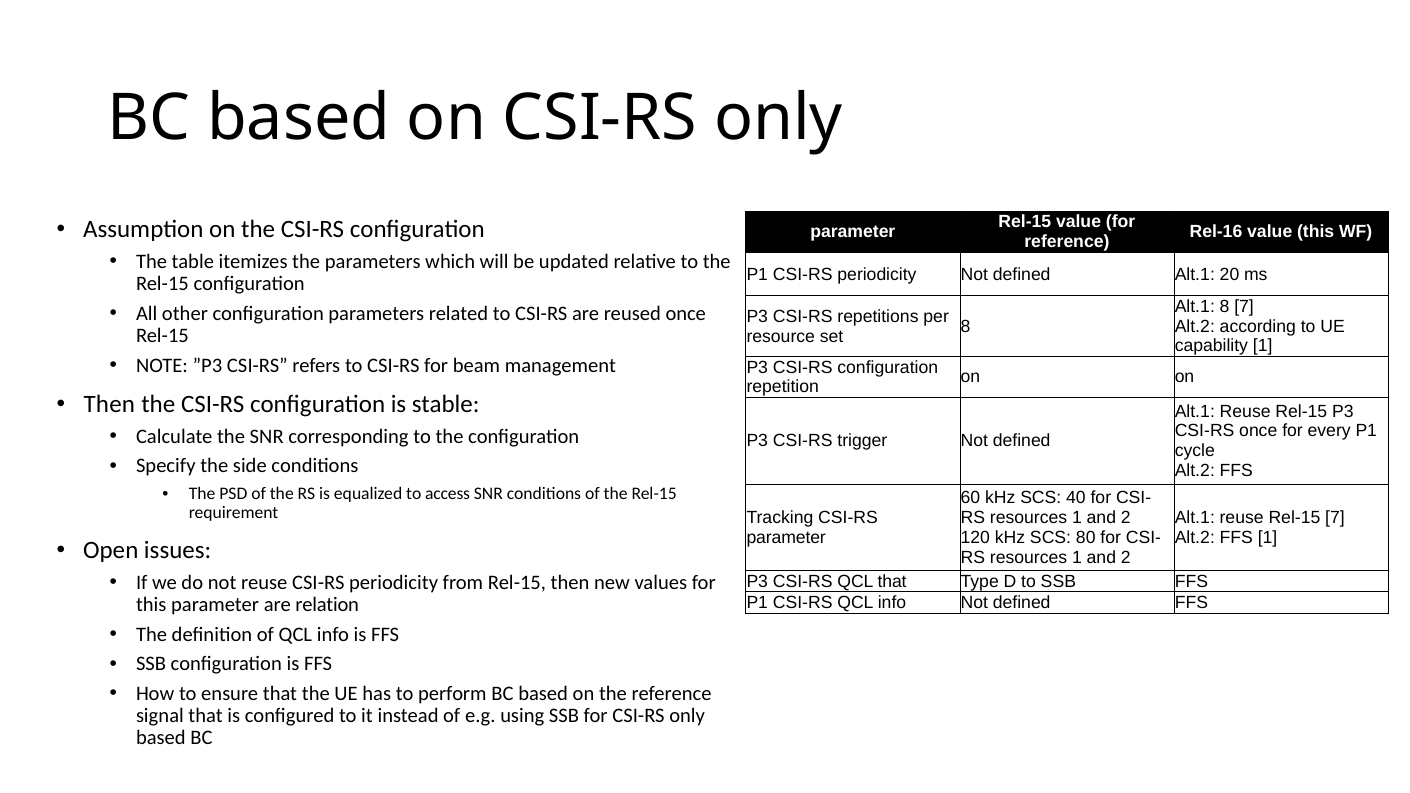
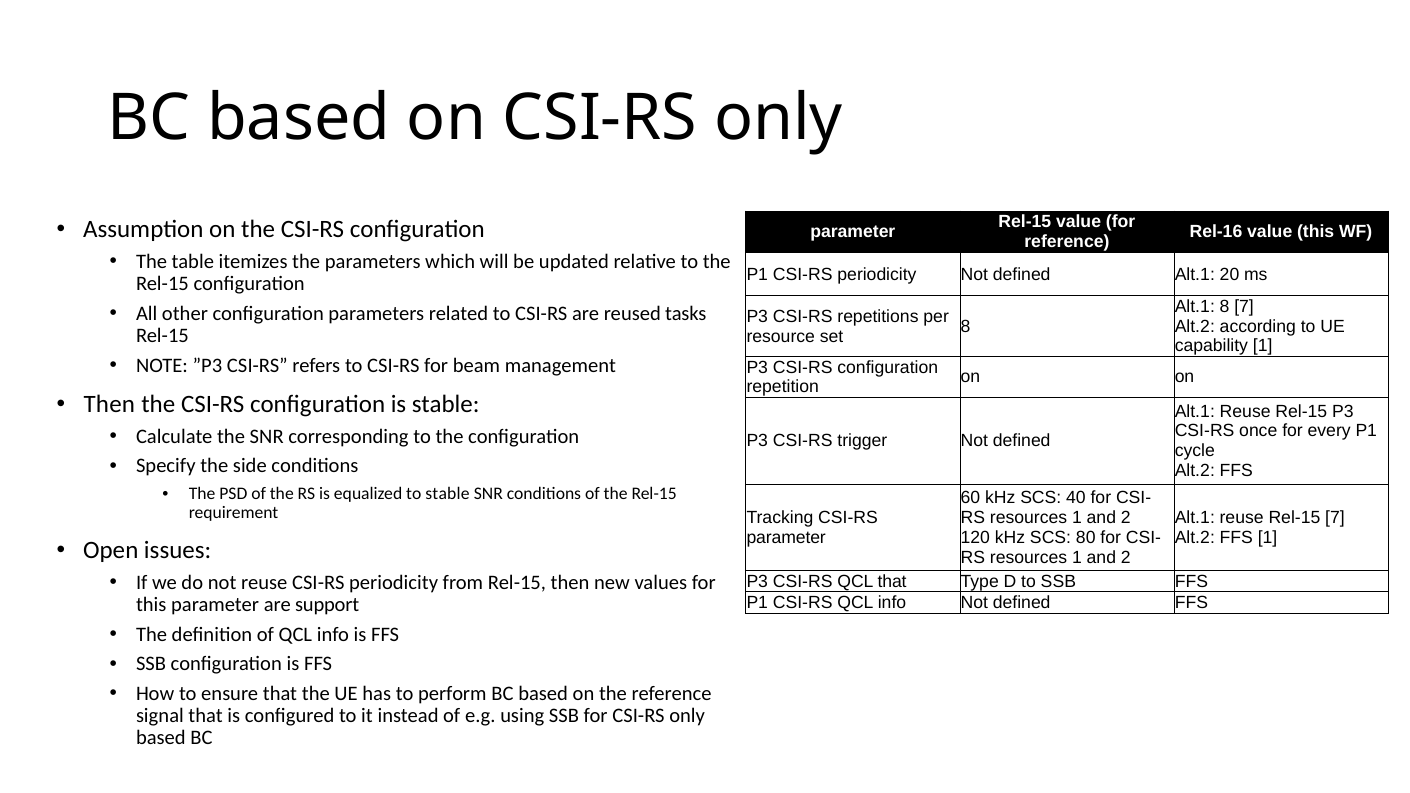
reused once: once -> tasks
to access: access -> stable
relation: relation -> support
